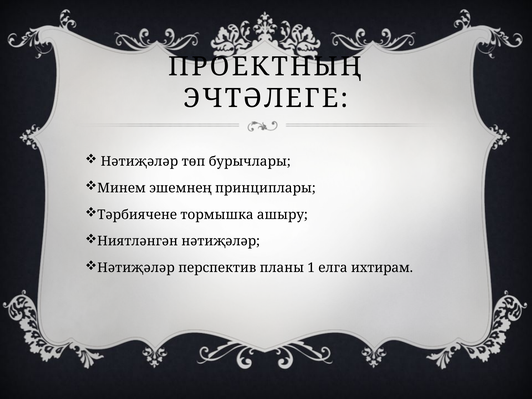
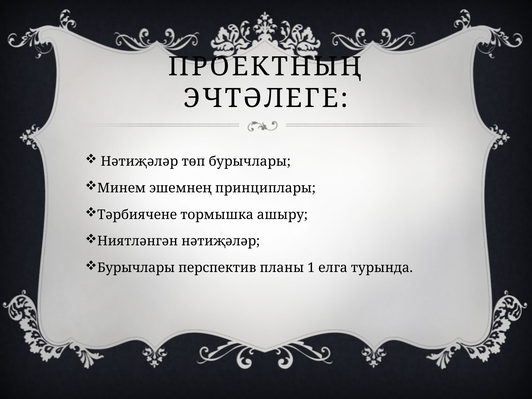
Нәтиҗәләр at (136, 268): Нәтиҗәләр -> Бурычлары
ихтирам: ихтирам -> турында
